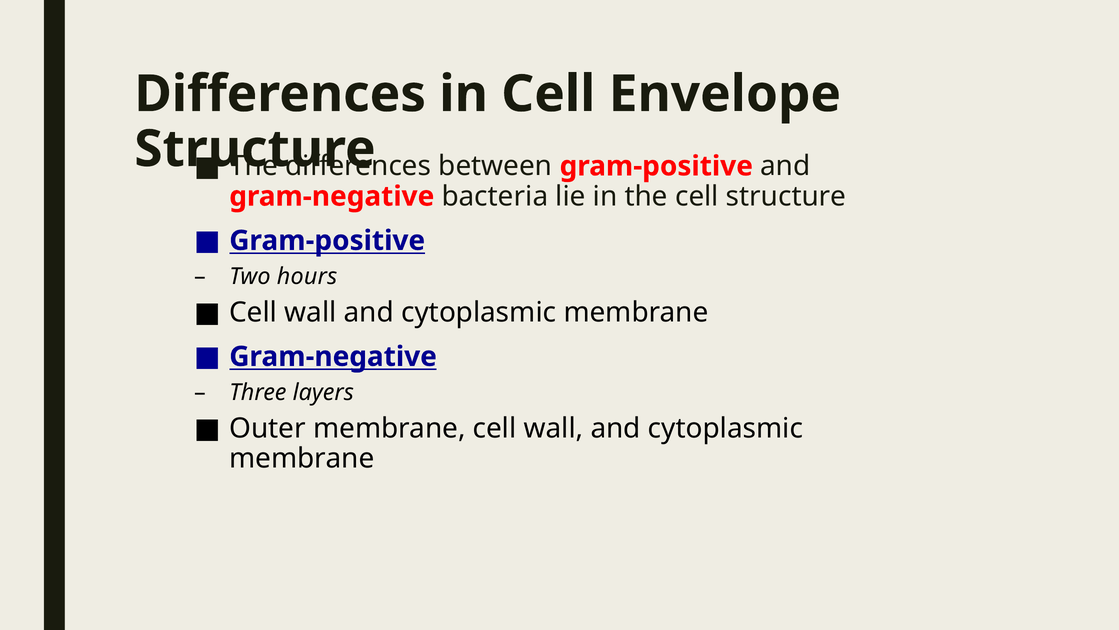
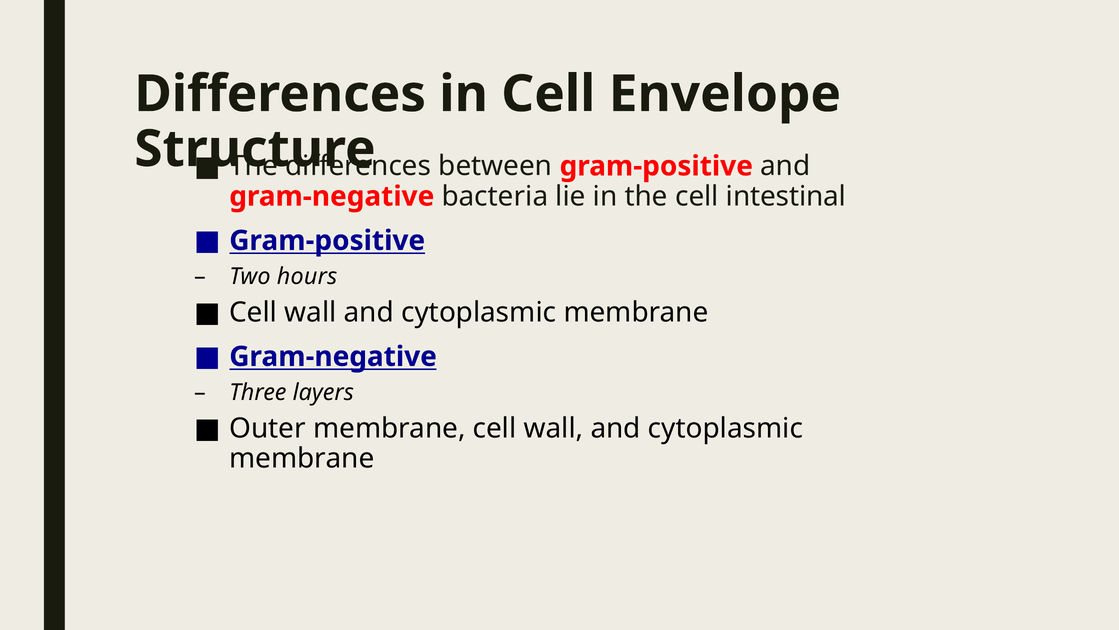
cell structure: structure -> intestinal
